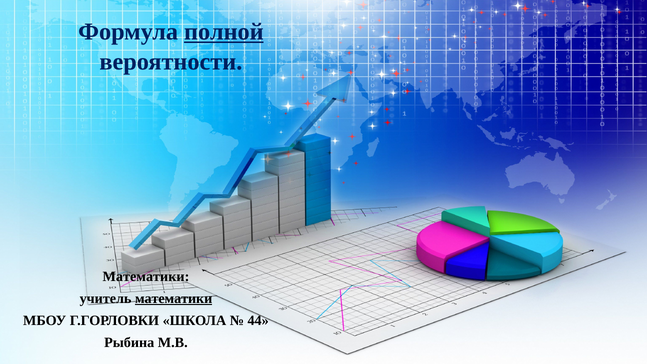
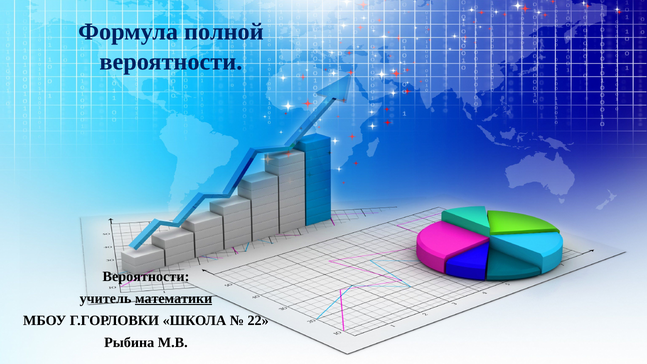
полной underline: present -> none
Математики at (146, 276): Математики -> Вероятности
44: 44 -> 22
